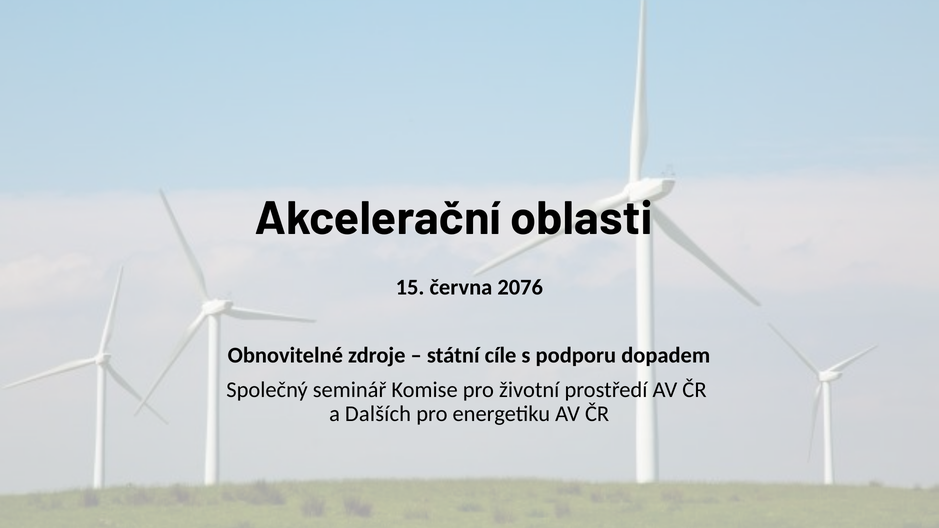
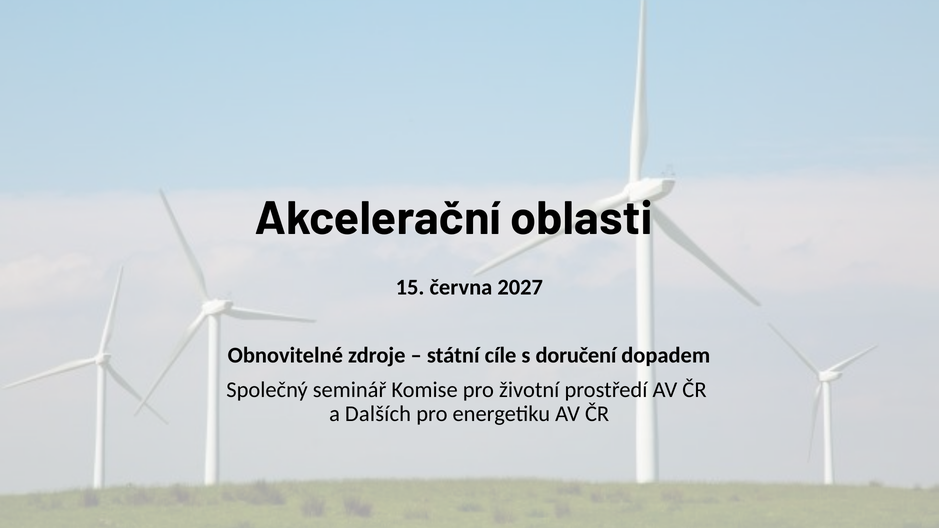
2076: 2076 -> 2027
podporu: podporu -> doručení
